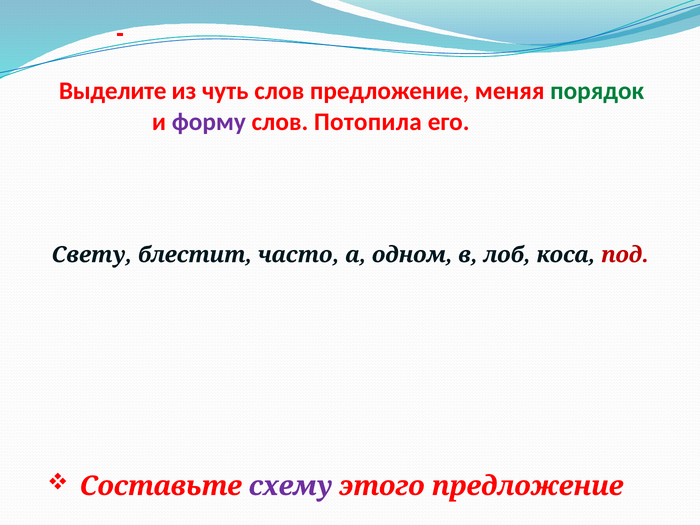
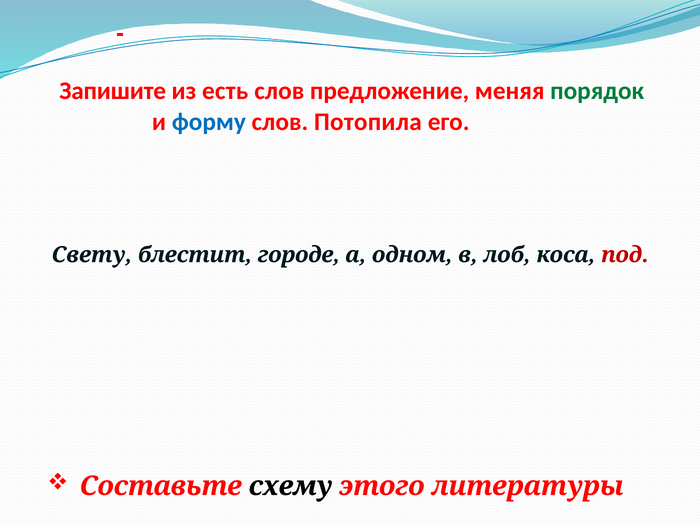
Выделите: Выделите -> Запишите
чуть: чуть -> есть
форму colour: purple -> blue
часто: часто -> городе
схему colour: purple -> black
этого предложение: предложение -> литературы
